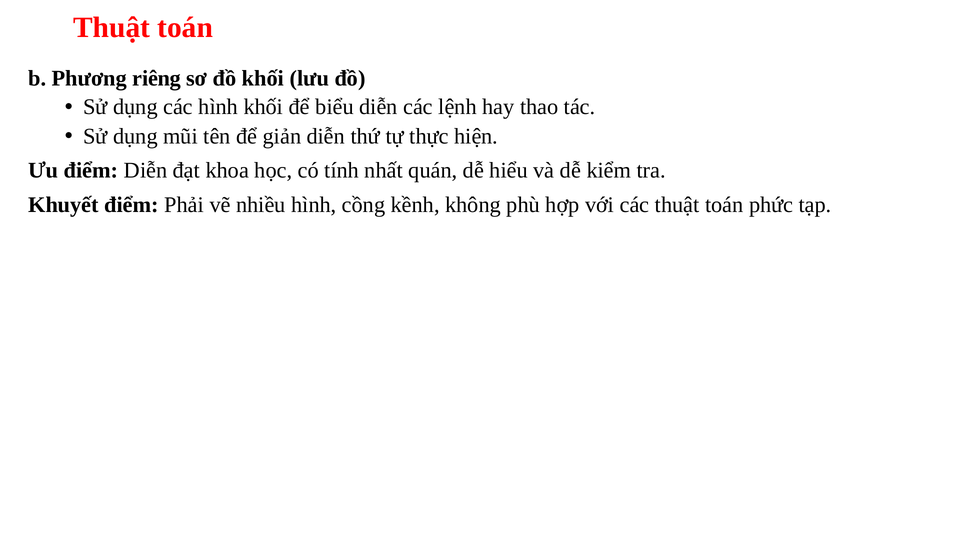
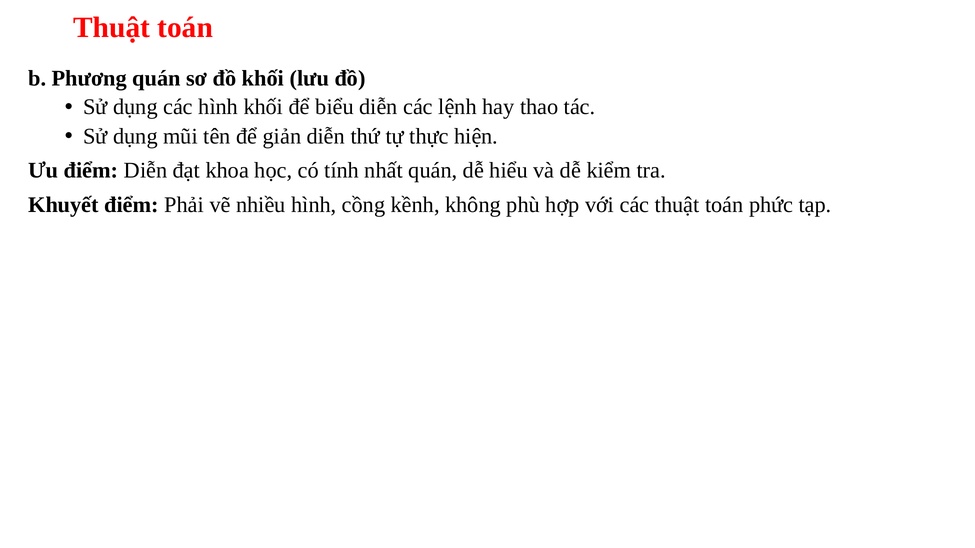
Phương riêng: riêng -> quán
